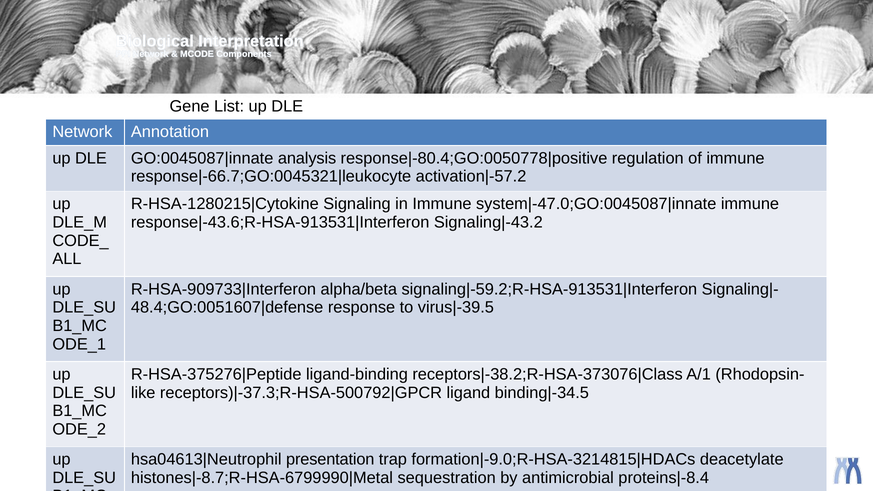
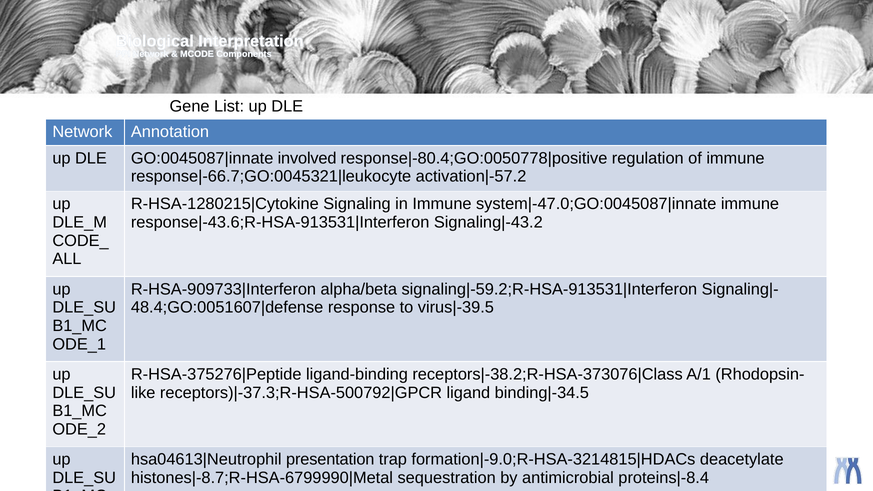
analysis at (307, 158): analysis -> involved
